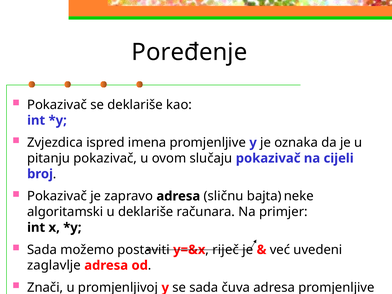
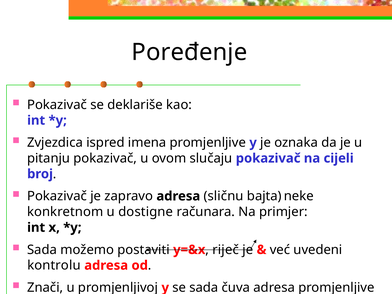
algoritamski: algoritamski -> konkretnom
u deklariše: deklariše -> dostigne
zaglavlje: zaglavlje -> kontrolu
